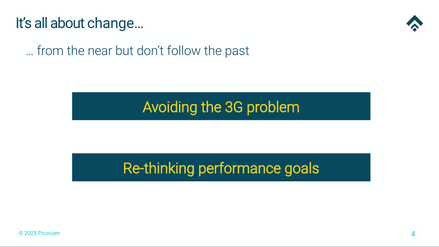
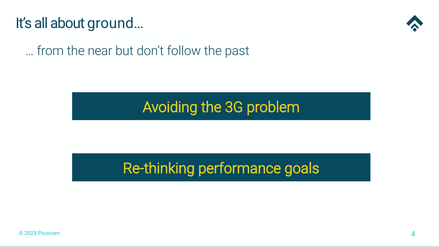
change…: change… -> ground…
